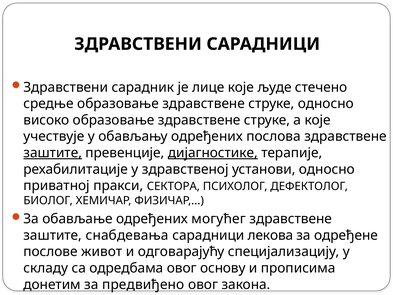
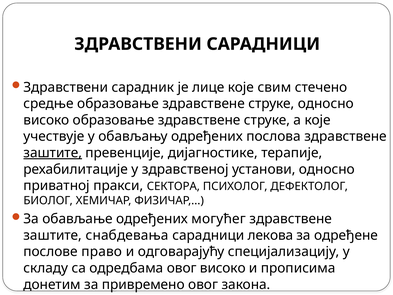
људе: људе -> свим
дијагностике underline: present -> none
живот: живот -> право
овог основу: основу -> високо
предвиђено: предвиђено -> привремено
